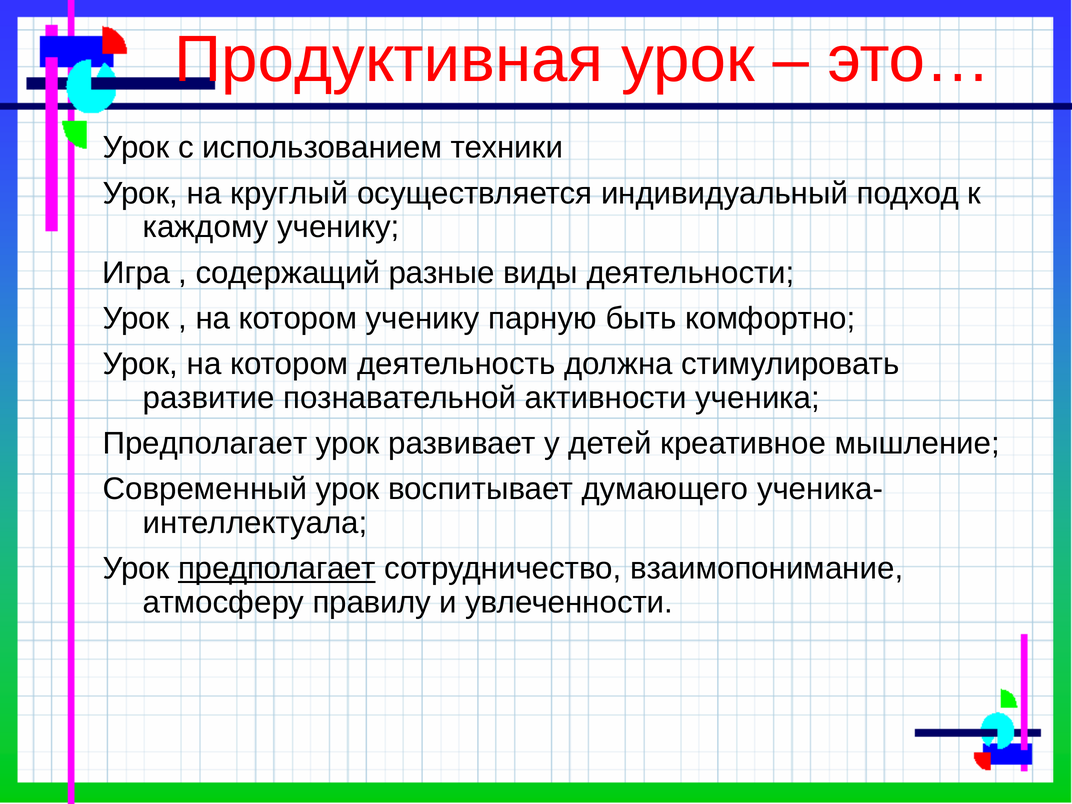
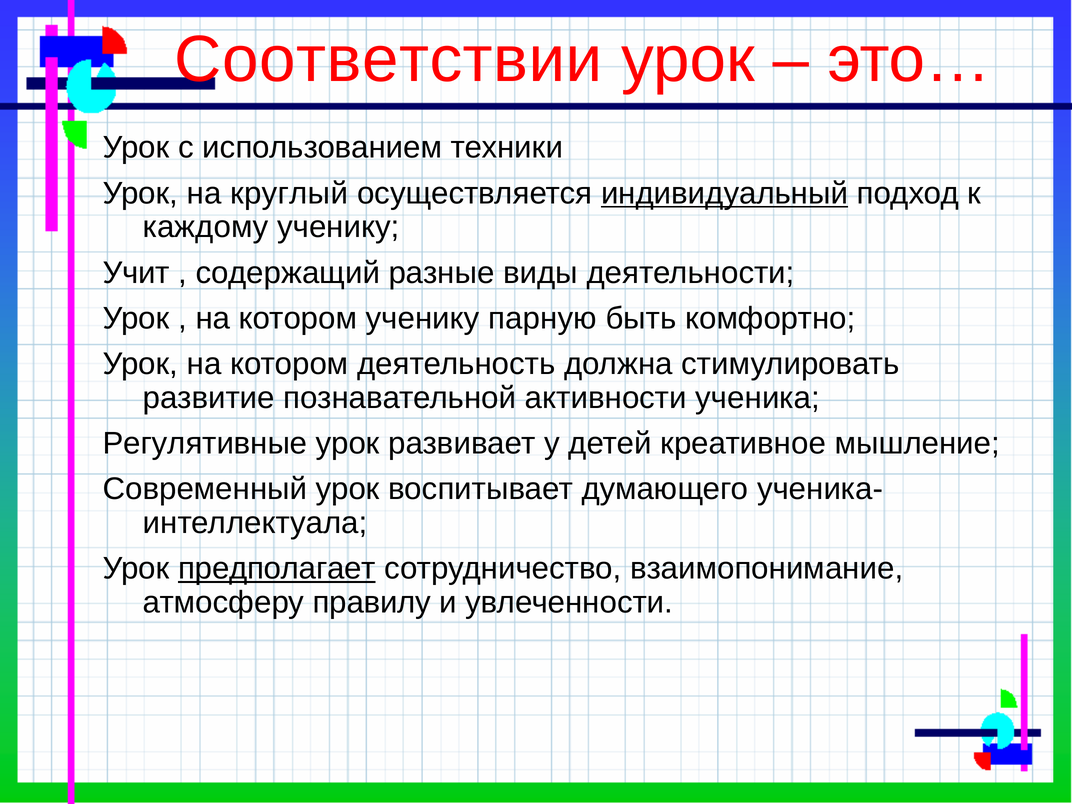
Продуктивная: Продуктивная -> Соответствии
индивидуальный underline: none -> present
Игра: Игра -> Учит
Предполагает at (205, 443): Предполагает -> Регулятивные
